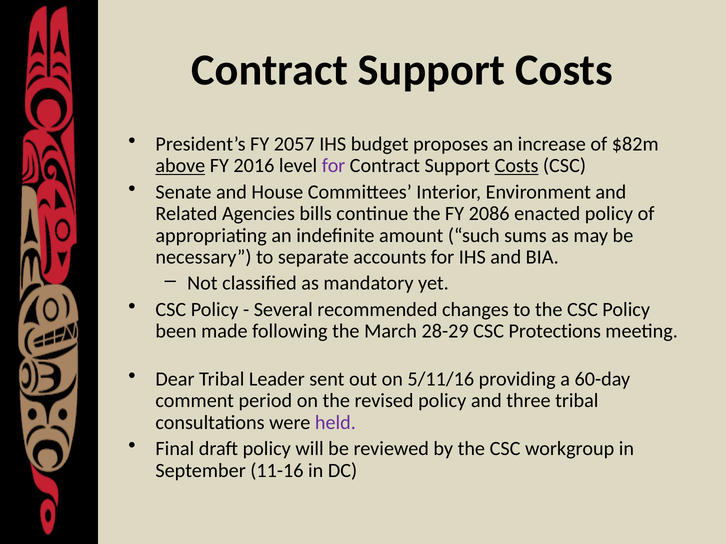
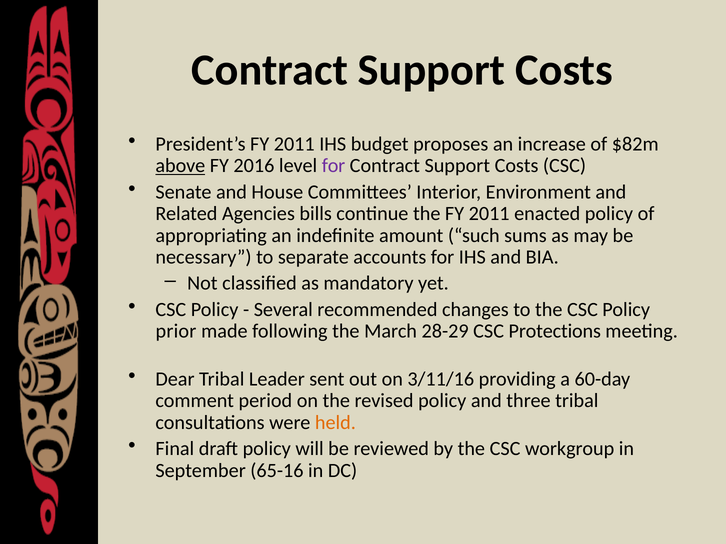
President’s FY 2057: 2057 -> 2011
Costs at (517, 166) underline: present -> none
the FY 2086: 2086 -> 2011
been: been -> prior
5/11/16: 5/11/16 -> 3/11/16
held colour: purple -> orange
11-16: 11-16 -> 65-16
